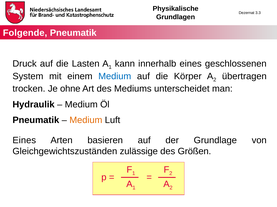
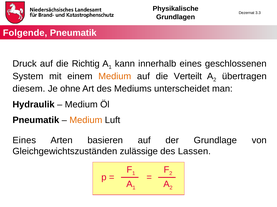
Lasten: Lasten -> Richtig
Medium at (115, 76) colour: blue -> orange
Körper: Körper -> Verteilt
trocken: trocken -> diesem
Größen: Größen -> Lassen
